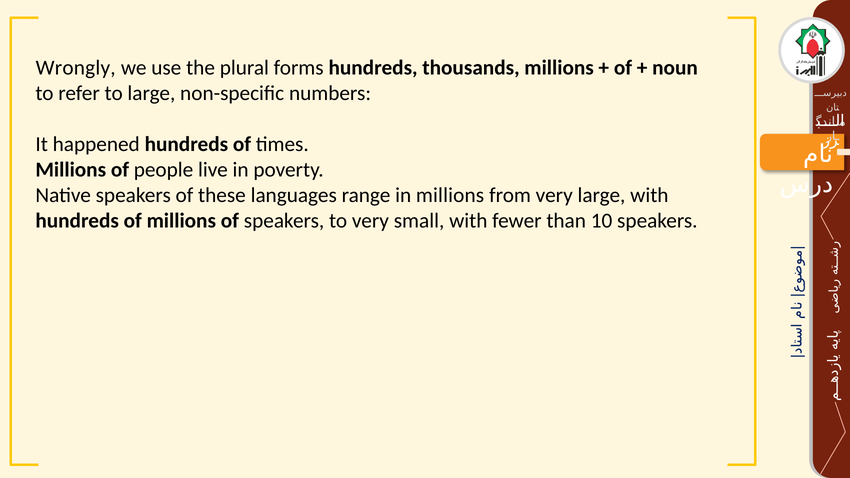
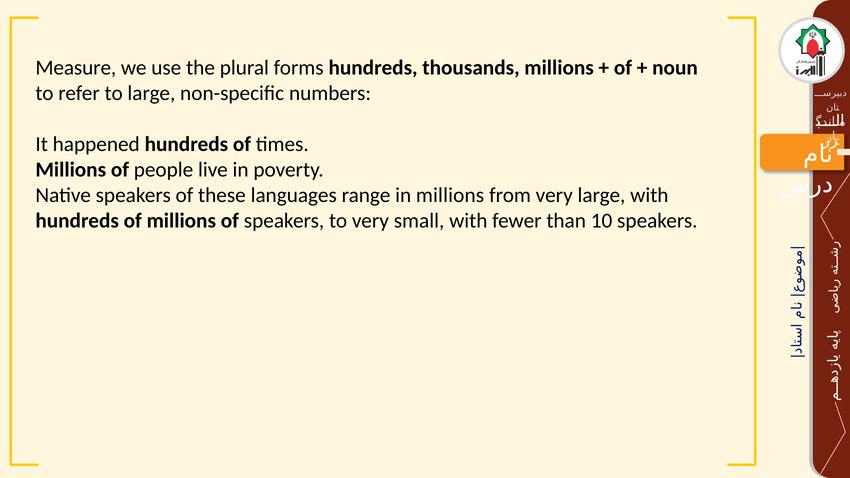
Wrongly: Wrongly -> Measure
